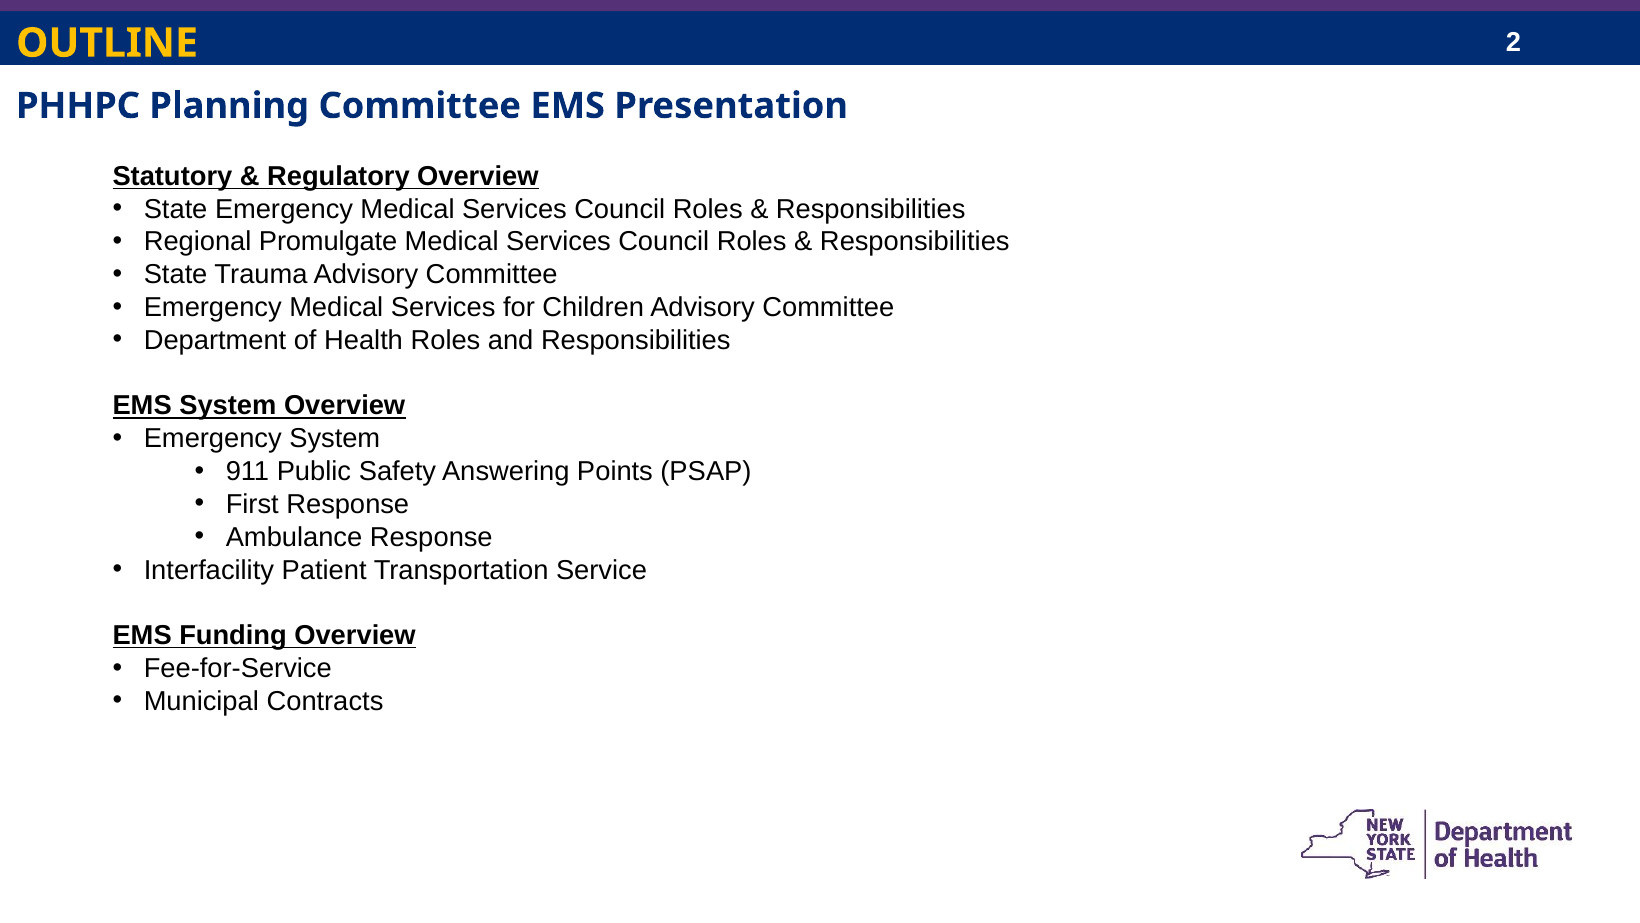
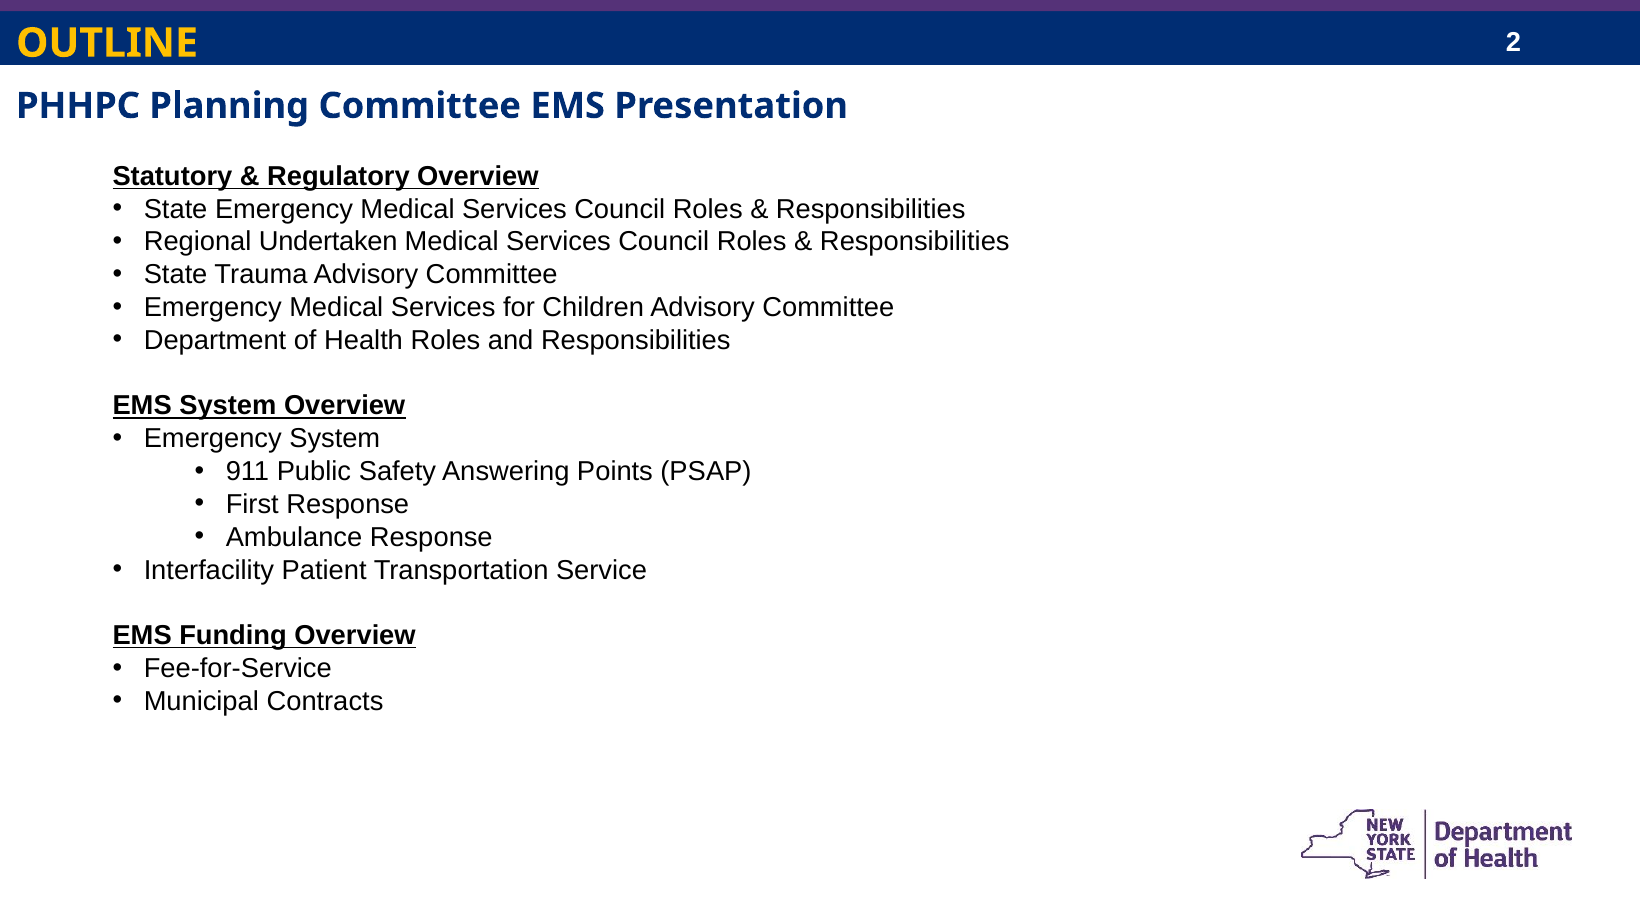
Promulgate: Promulgate -> Undertaken
